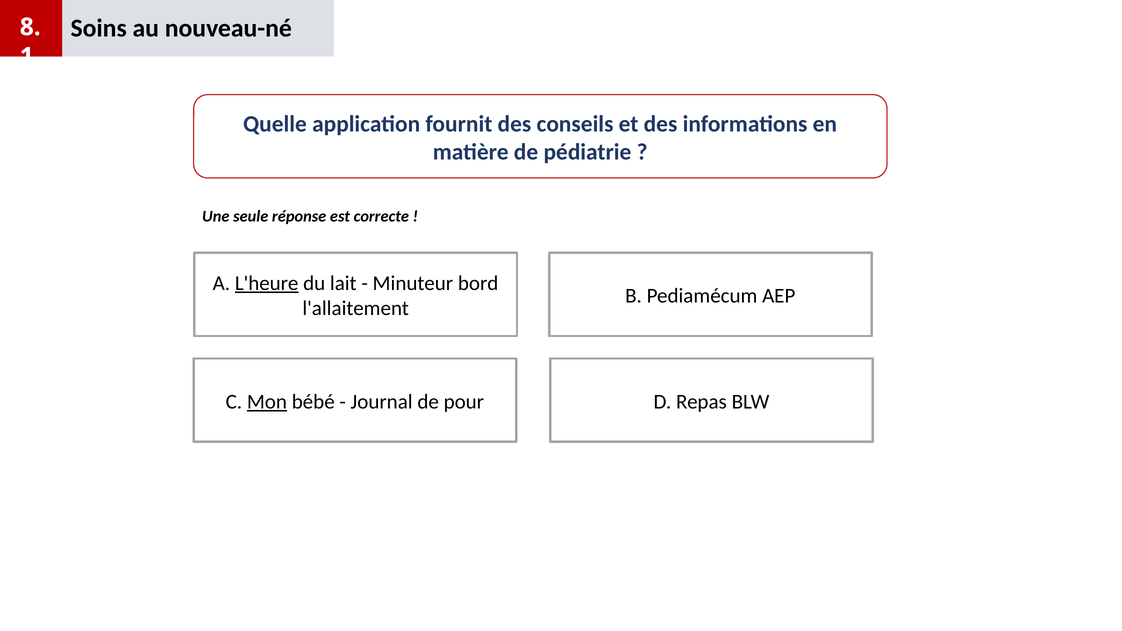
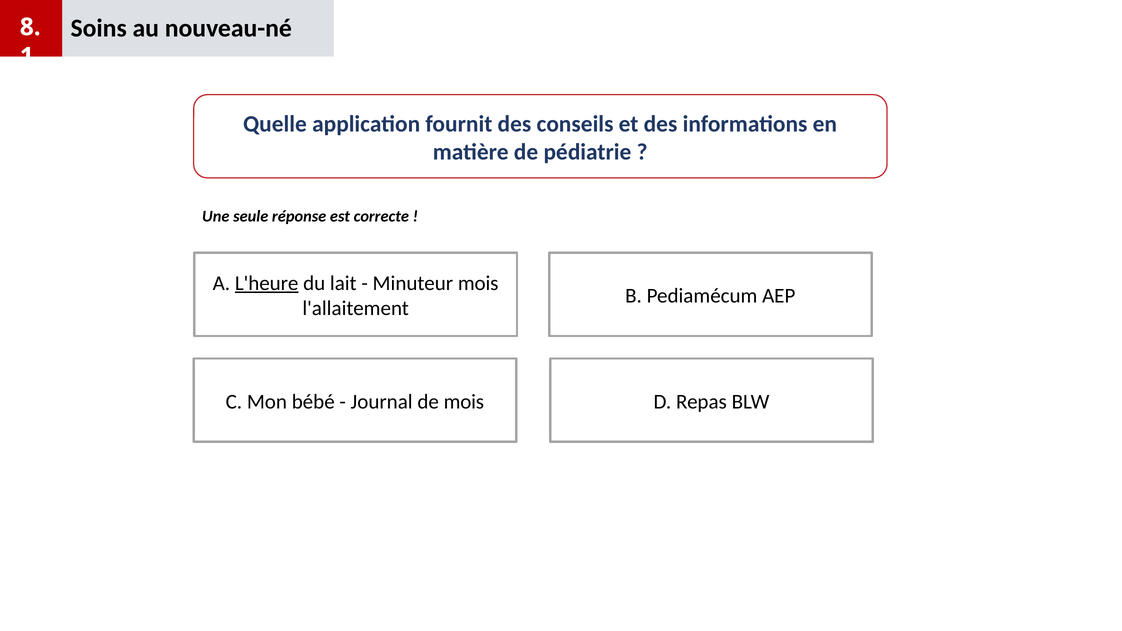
Minuteur bord: bord -> mois
Mon underline: present -> none
de pour: pour -> mois
